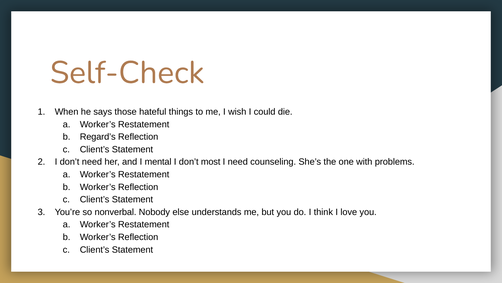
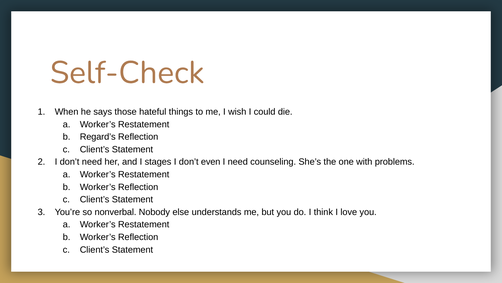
mental: mental -> stages
most: most -> even
